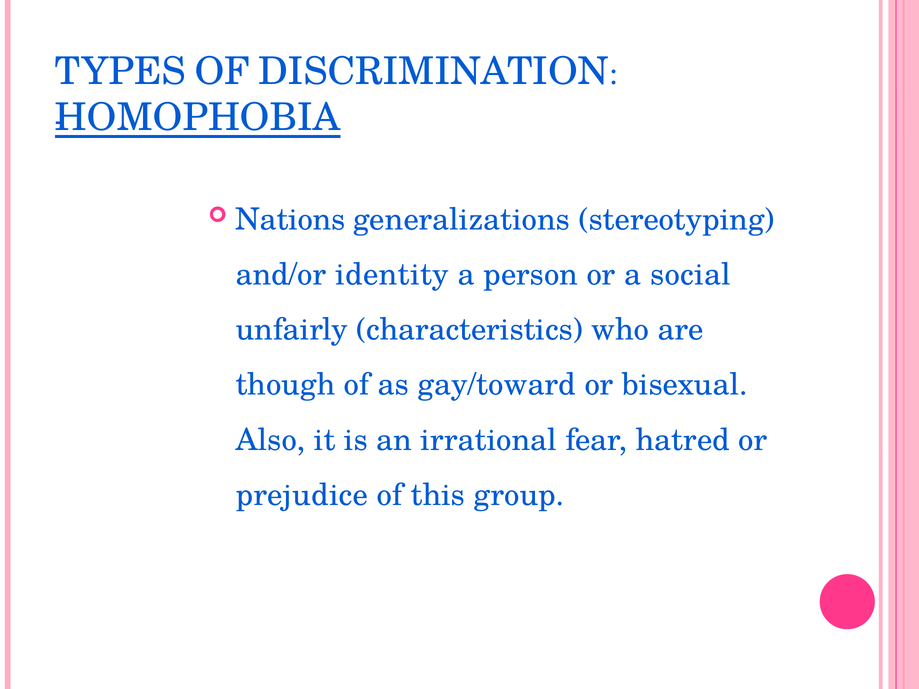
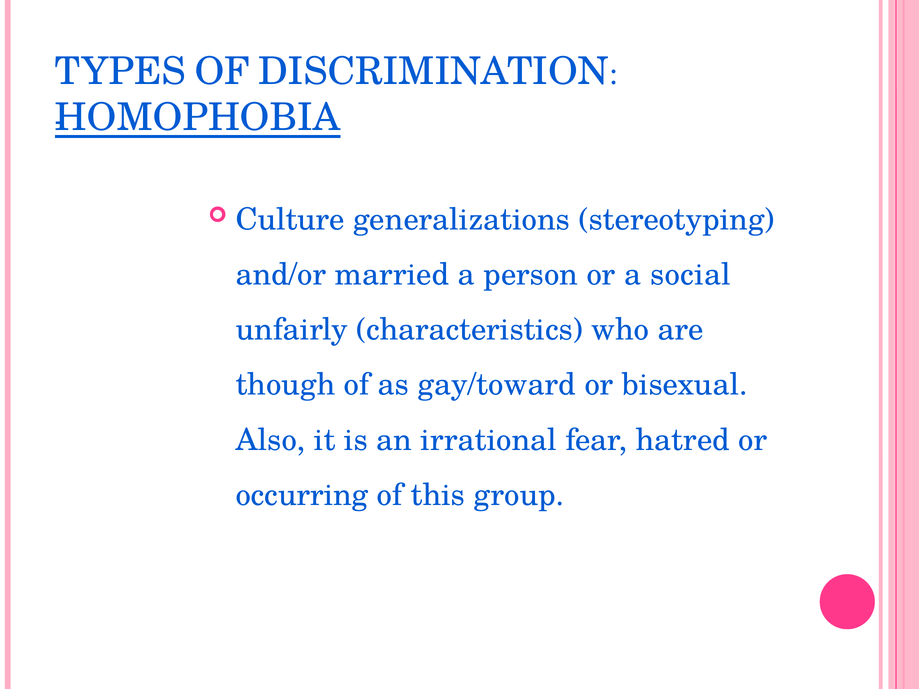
Nations: Nations -> Culture
identity: identity -> married
prejudice: prejudice -> occurring
